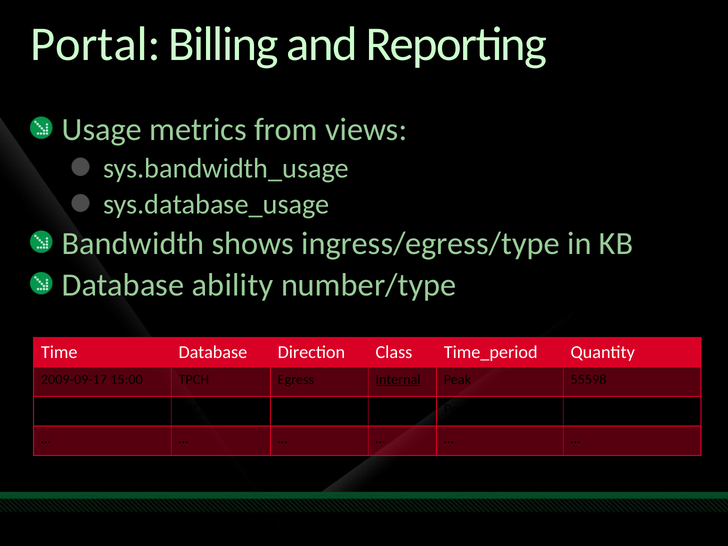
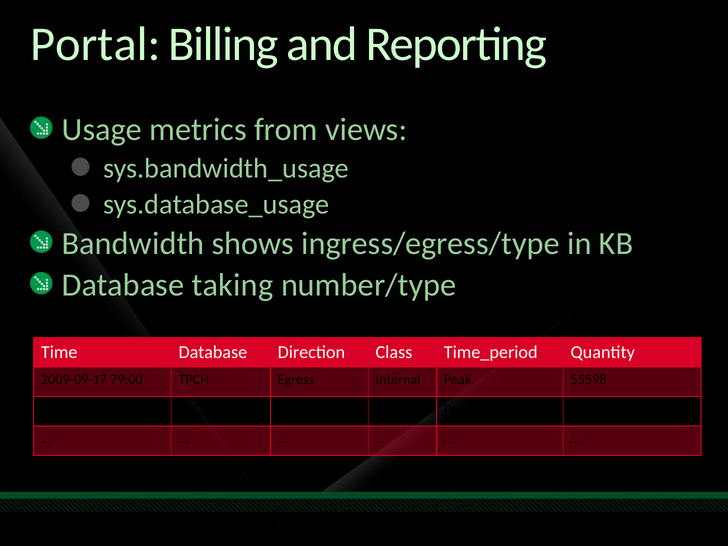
ability: ability -> taking
15:00: 15:00 -> 79:00
Internal at (398, 379) underline: present -> none
